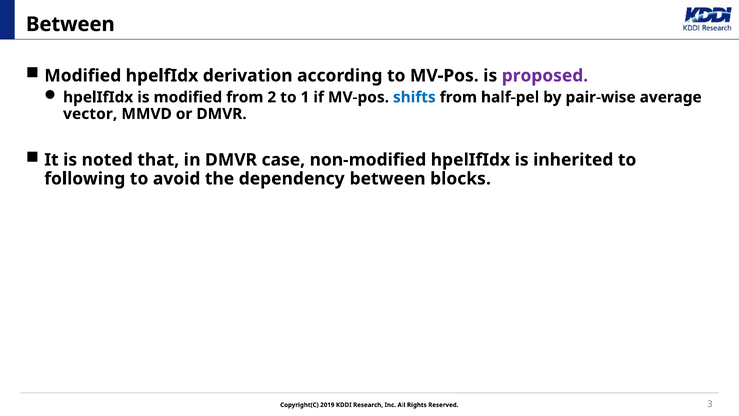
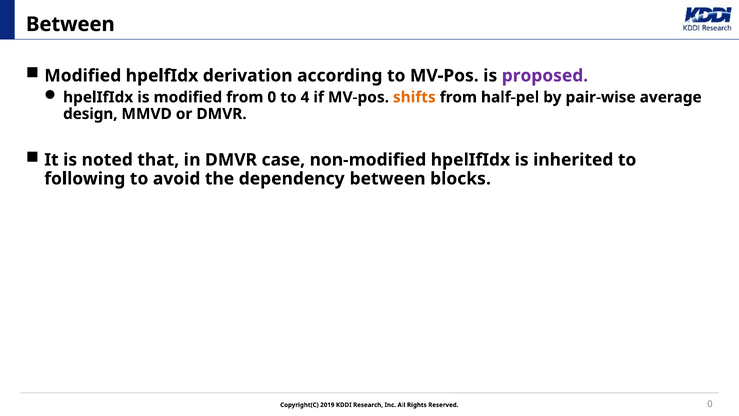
from 2: 2 -> 0
1: 1 -> 4
shifts colour: blue -> orange
vector: vector -> design
3 at (710, 404): 3 -> 0
